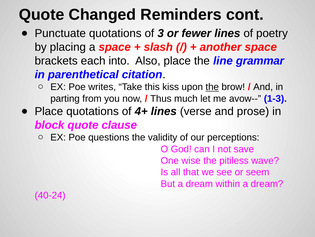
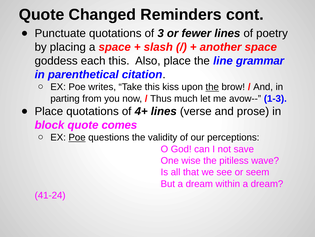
brackets: brackets -> goddess
each into: into -> this
clause: clause -> comes
Poe at (77, 137) underline: none -> present
40-24: 40-24 -> 41-24
